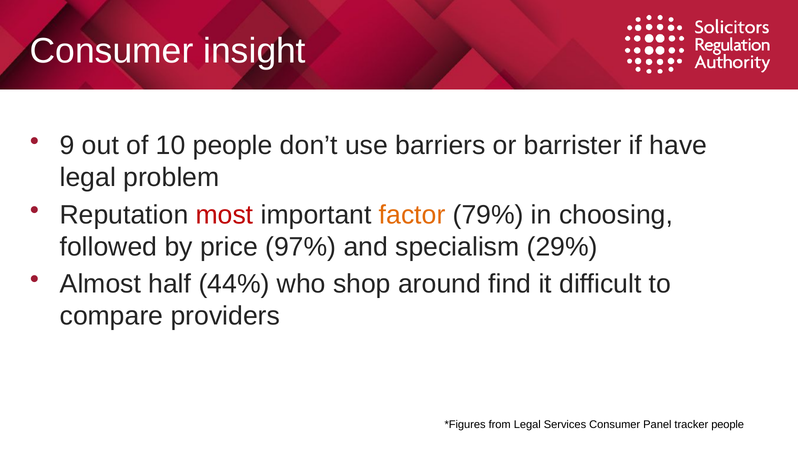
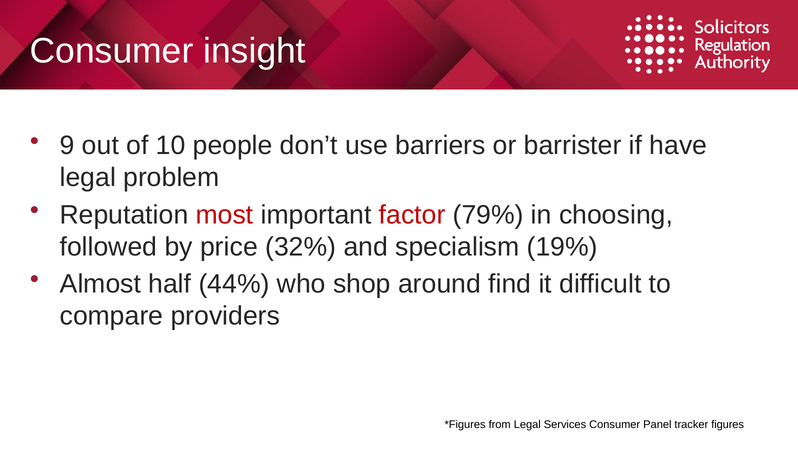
factor colour: orange -> red
97%: 97% -> 32%
29%: 29% -> 19%
tracker people: people -> figures
